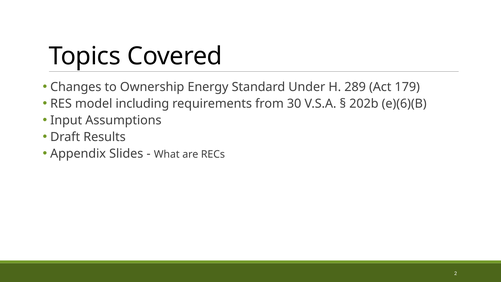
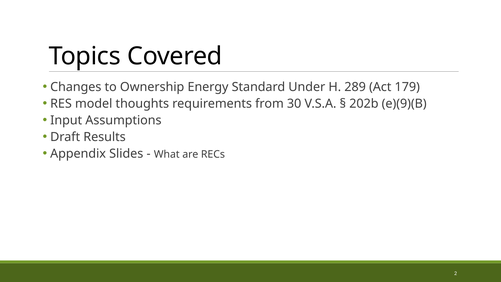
including: including -> thoughts
e)(6)(B: e)(6)(B -> e)(9)(B
